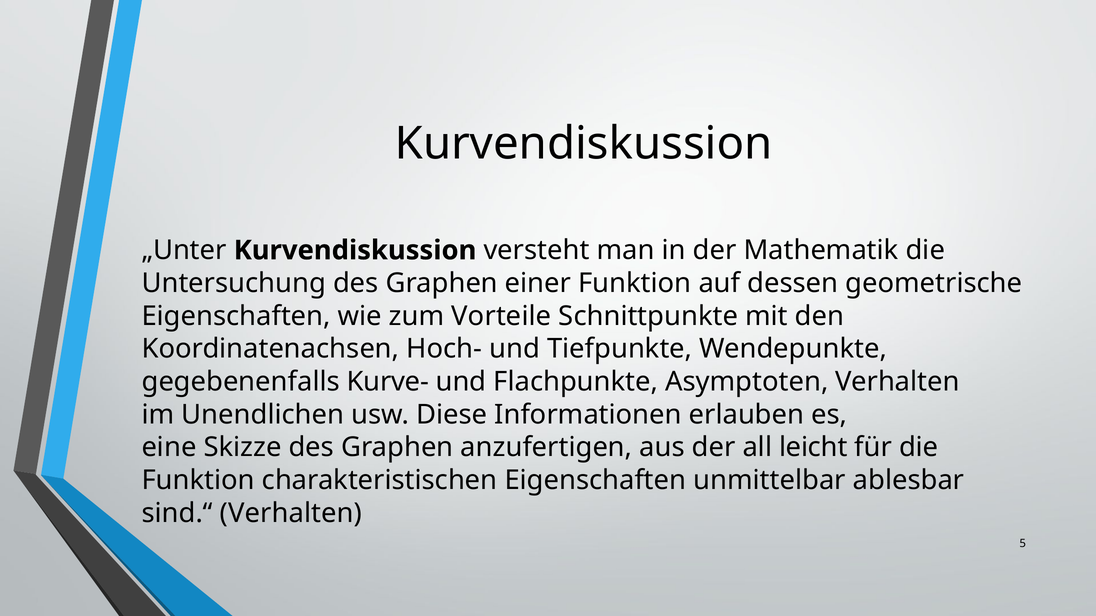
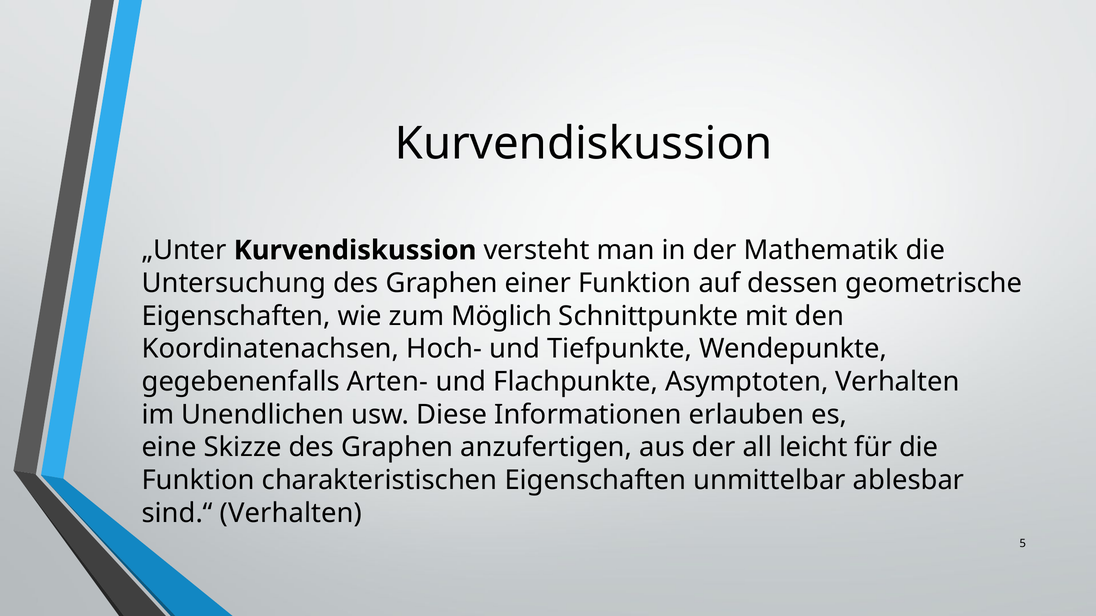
Vorteile: Vorteile -> Möglich
Kurve-: Kurve- -> Arten-
